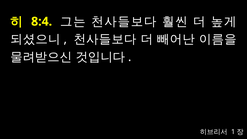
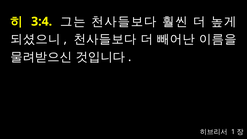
8:4: 8:4 -> 3:4
